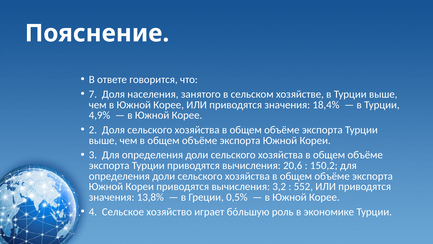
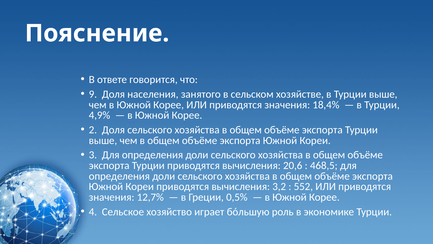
7: 7 -> 9
150,2: 150,2 -> 468,5
13,8%: 13,8% -> 12,7%
